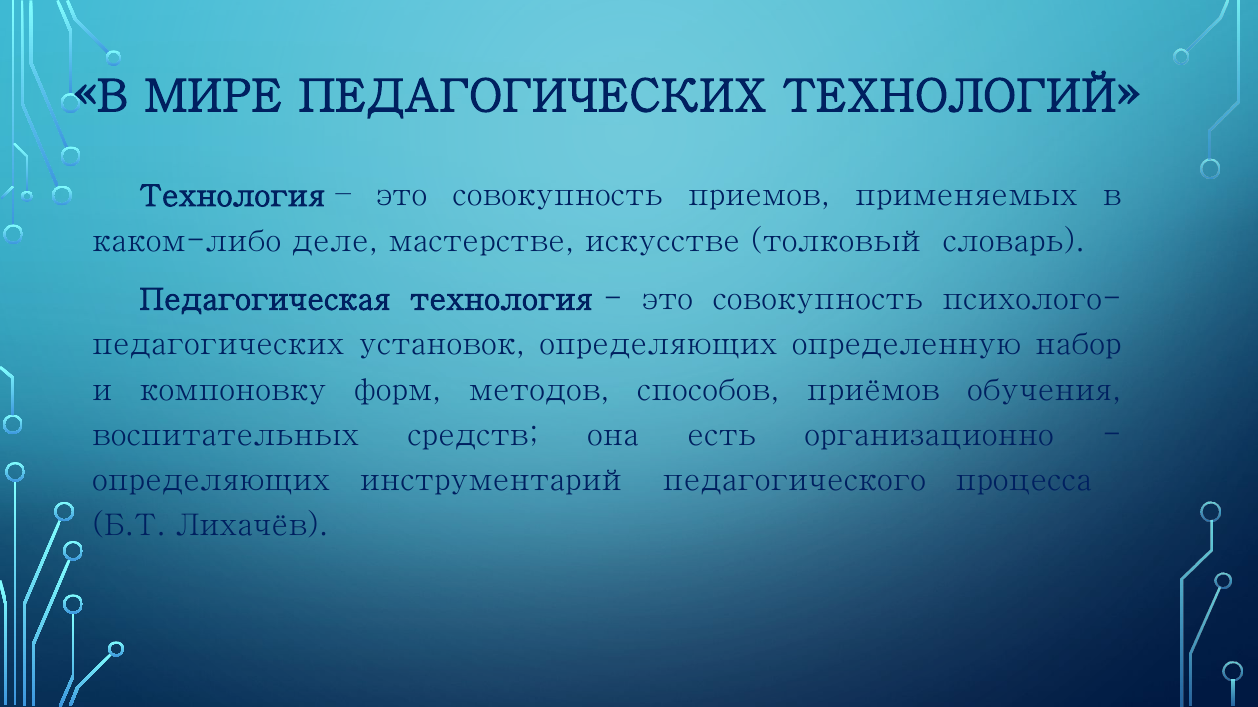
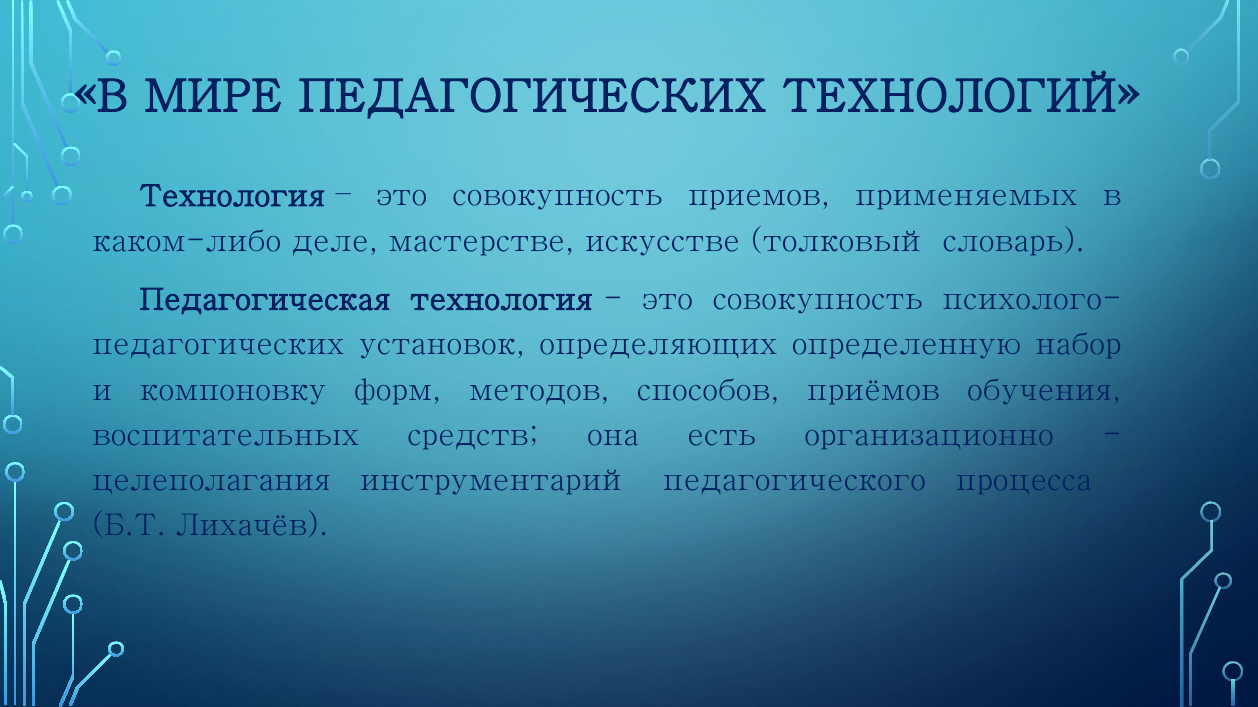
определяющих at (211, 481): определяющих -> целеполагания
